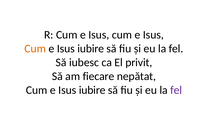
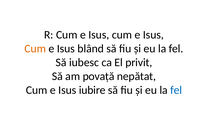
iubire at (91, 49): iubire -> blând
fiecare: fiecare -> povață
fel at (176, 90) colour: purple -> blue
